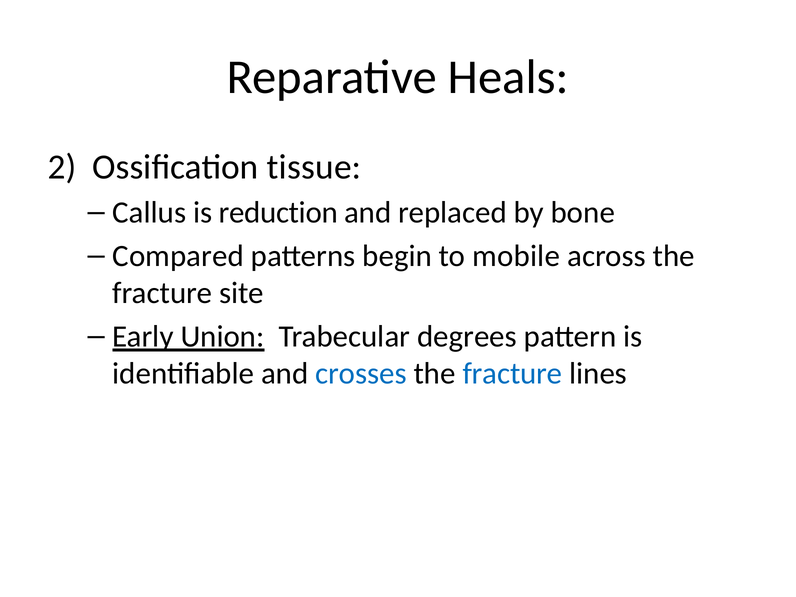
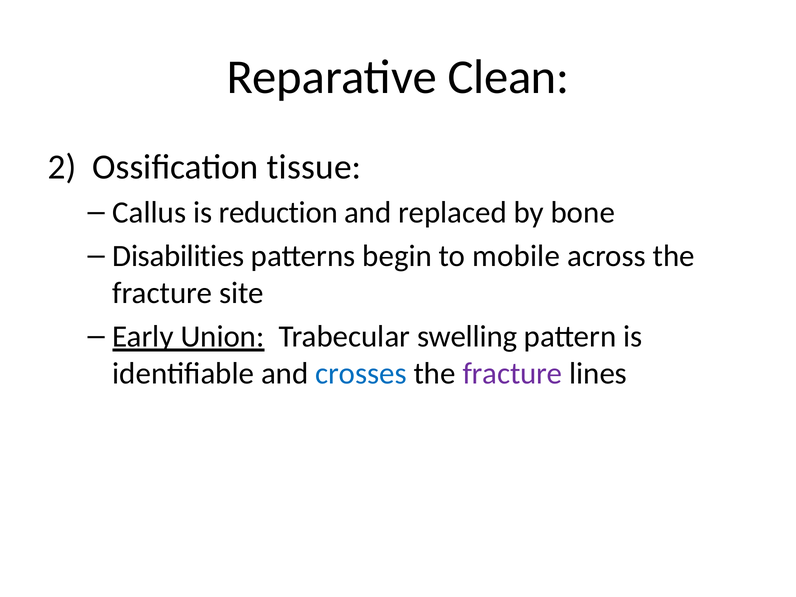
Heals: Heals -> Clean
Compared: Compared -> Disabilities
degrees: degrees -> swelling
fracture at (512, 374) colour: blue -> purple
